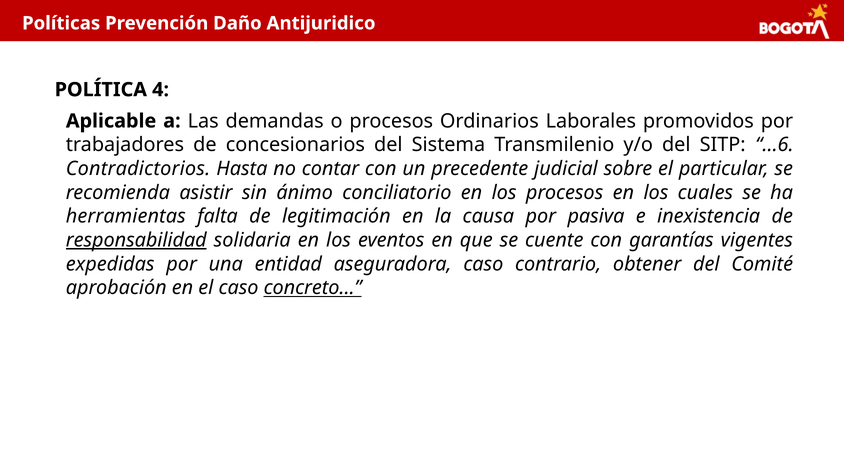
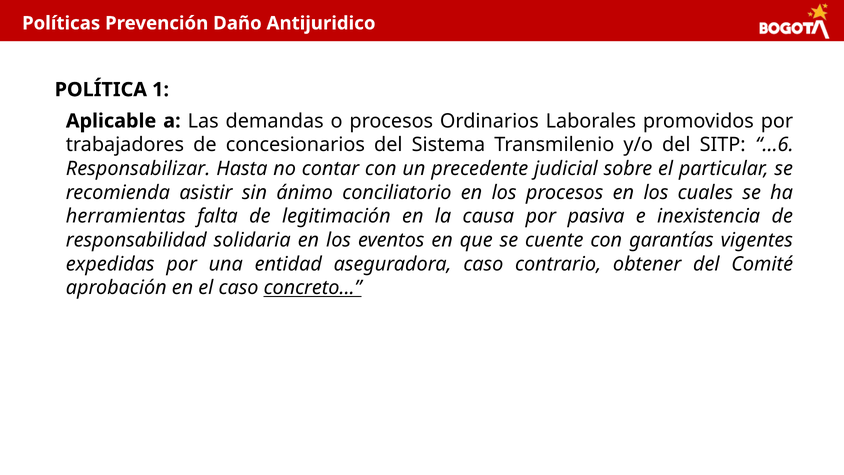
4: 4 -> 1
Contradictorios: Contradictorios -> Responsabilizar
responsabilidad underline: present -> none
